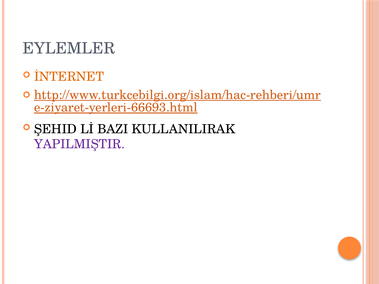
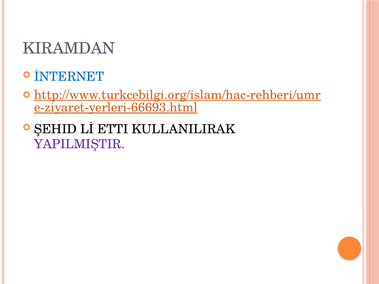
EYLEMLER: EYLEMLER -> KIRAMDAN
İNTERNET colour: orange -> blue
BAZI: BAZI -> ETTI
